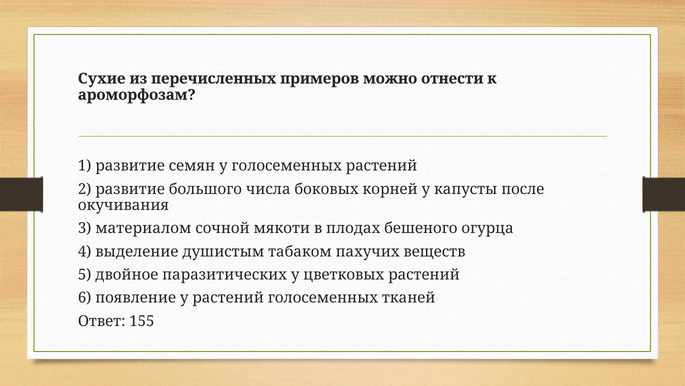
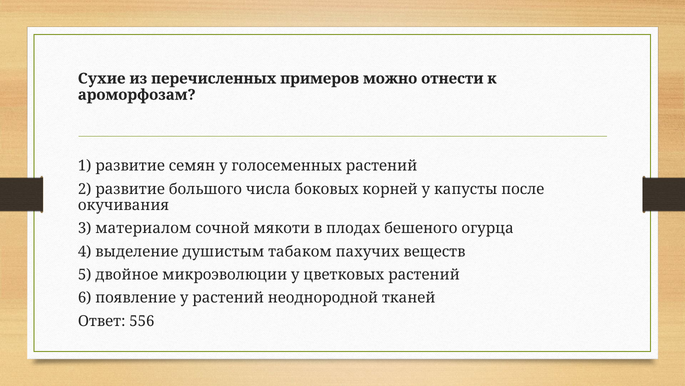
паразитических: паразитических -> микроэволюции
растений голосеменных: голосеменных -> неоднородной
155: 155 -> 556
